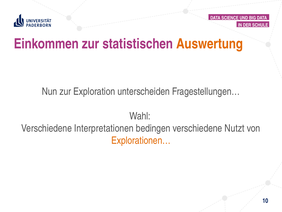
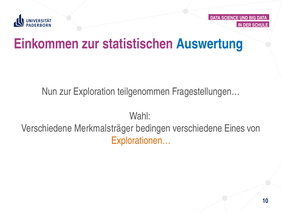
Auswertung colour: orange -> blue
unterscheiden: unterscheiden -> teilgenommen
Interpretationen: Interpretationen -> Merkmalsträger
Nutzt: Nutzt -> Eines
